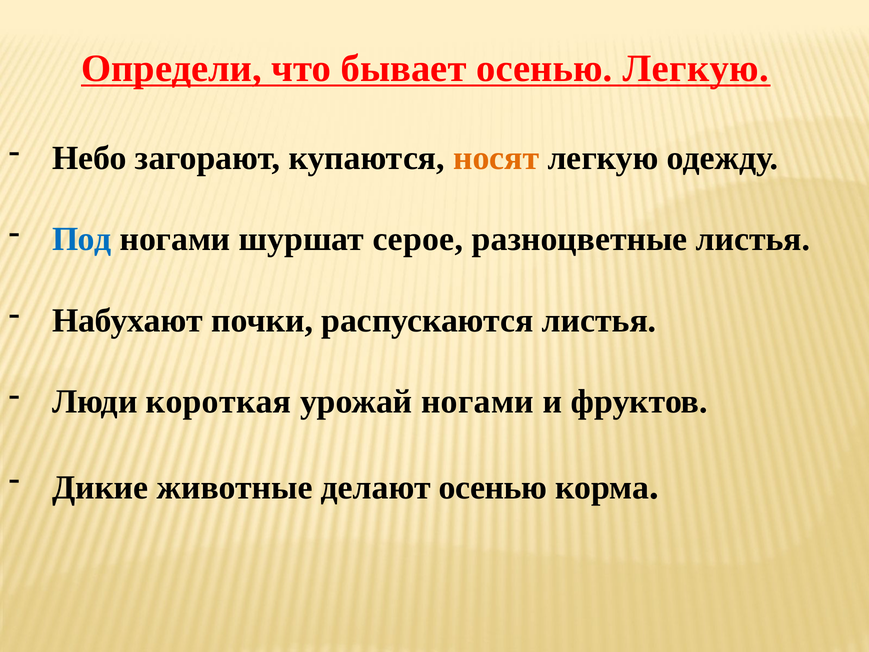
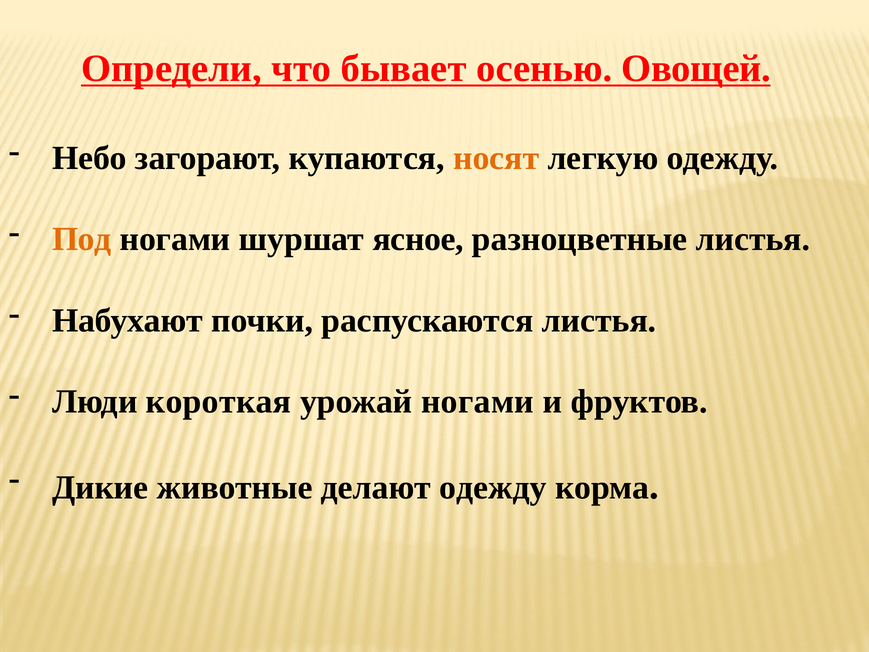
осенью Легкую: Легкую -> Овощей
Под colour: blue -> orange
серое: серое -> ясное
делают осенью: осенью -> одежду
